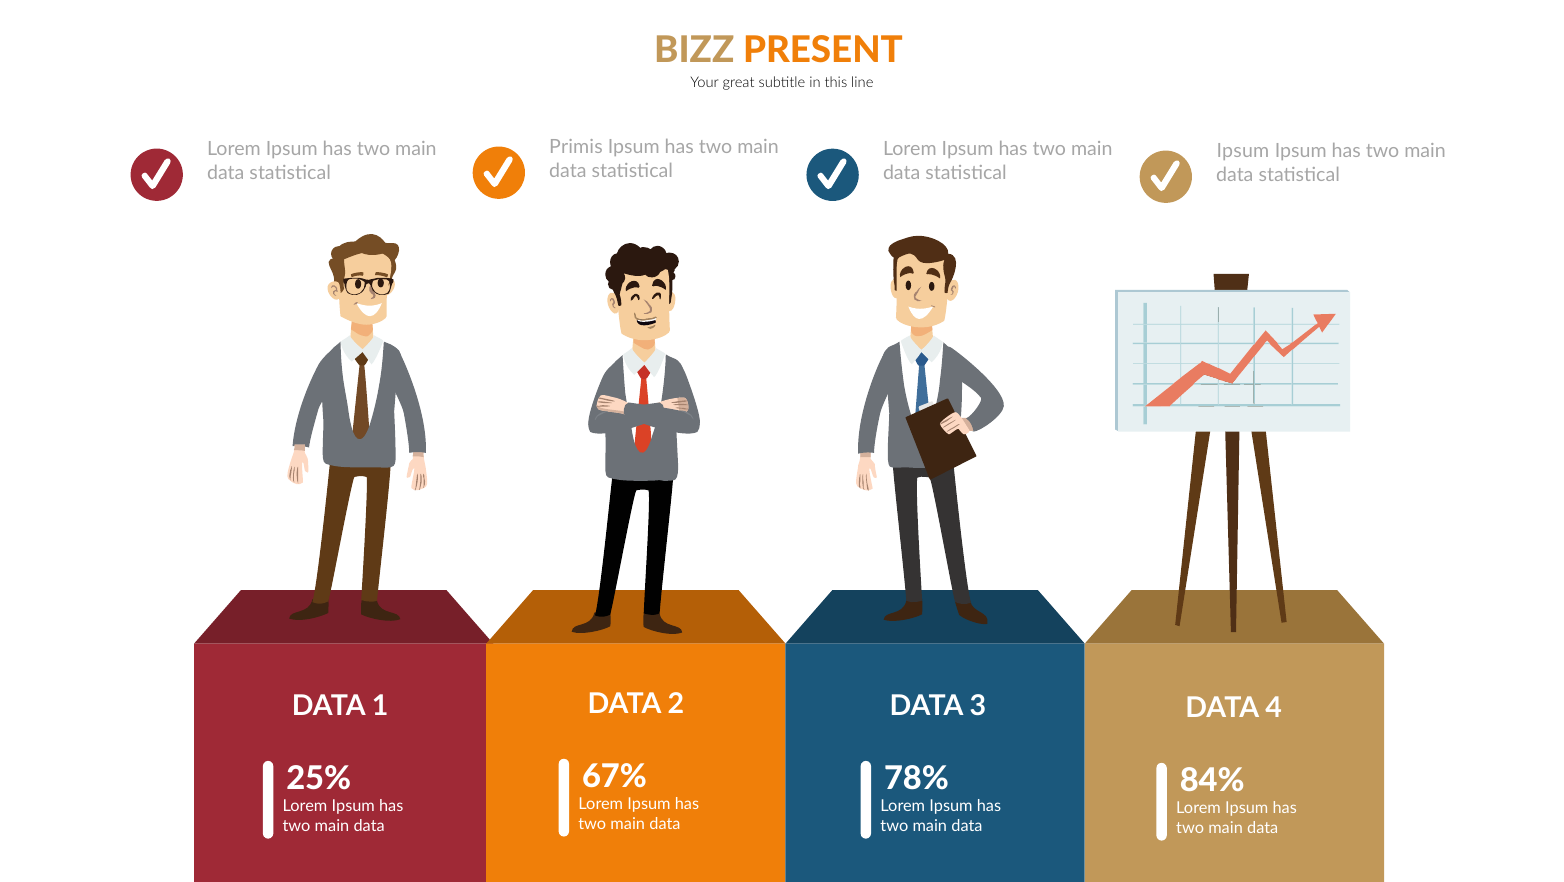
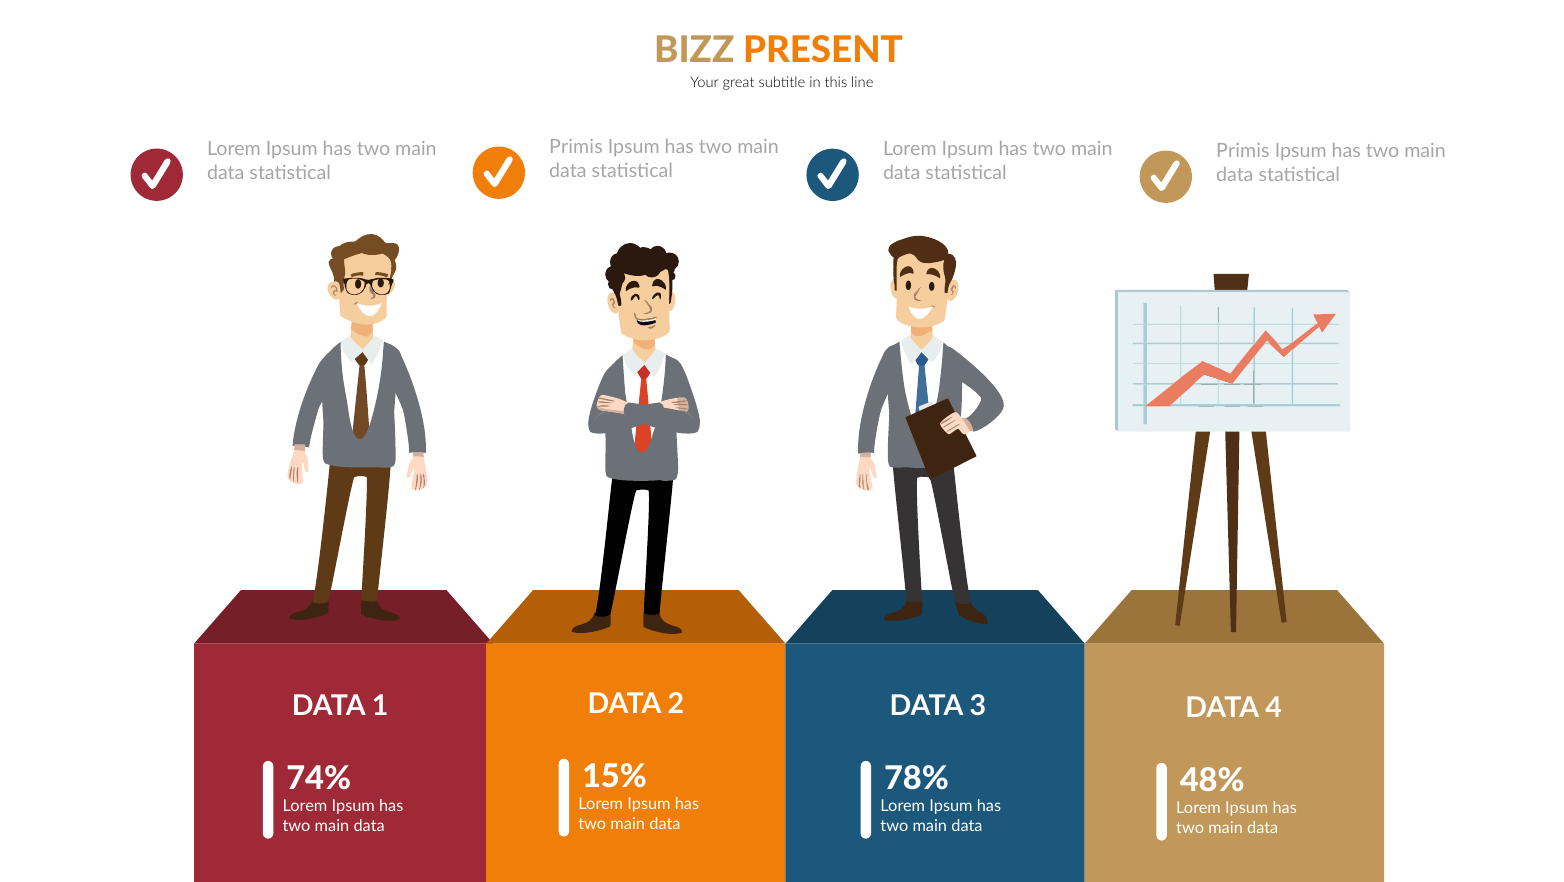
Ipsum at (1243, 151): Ipsum -> Primis
67%: 67% -> 15%
25%: 25% -> 74%
84%: 84% -> 48%
